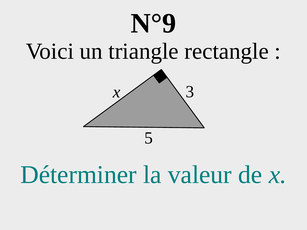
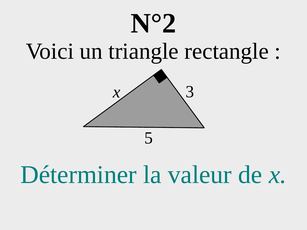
N°9: N°9 -> N°2
